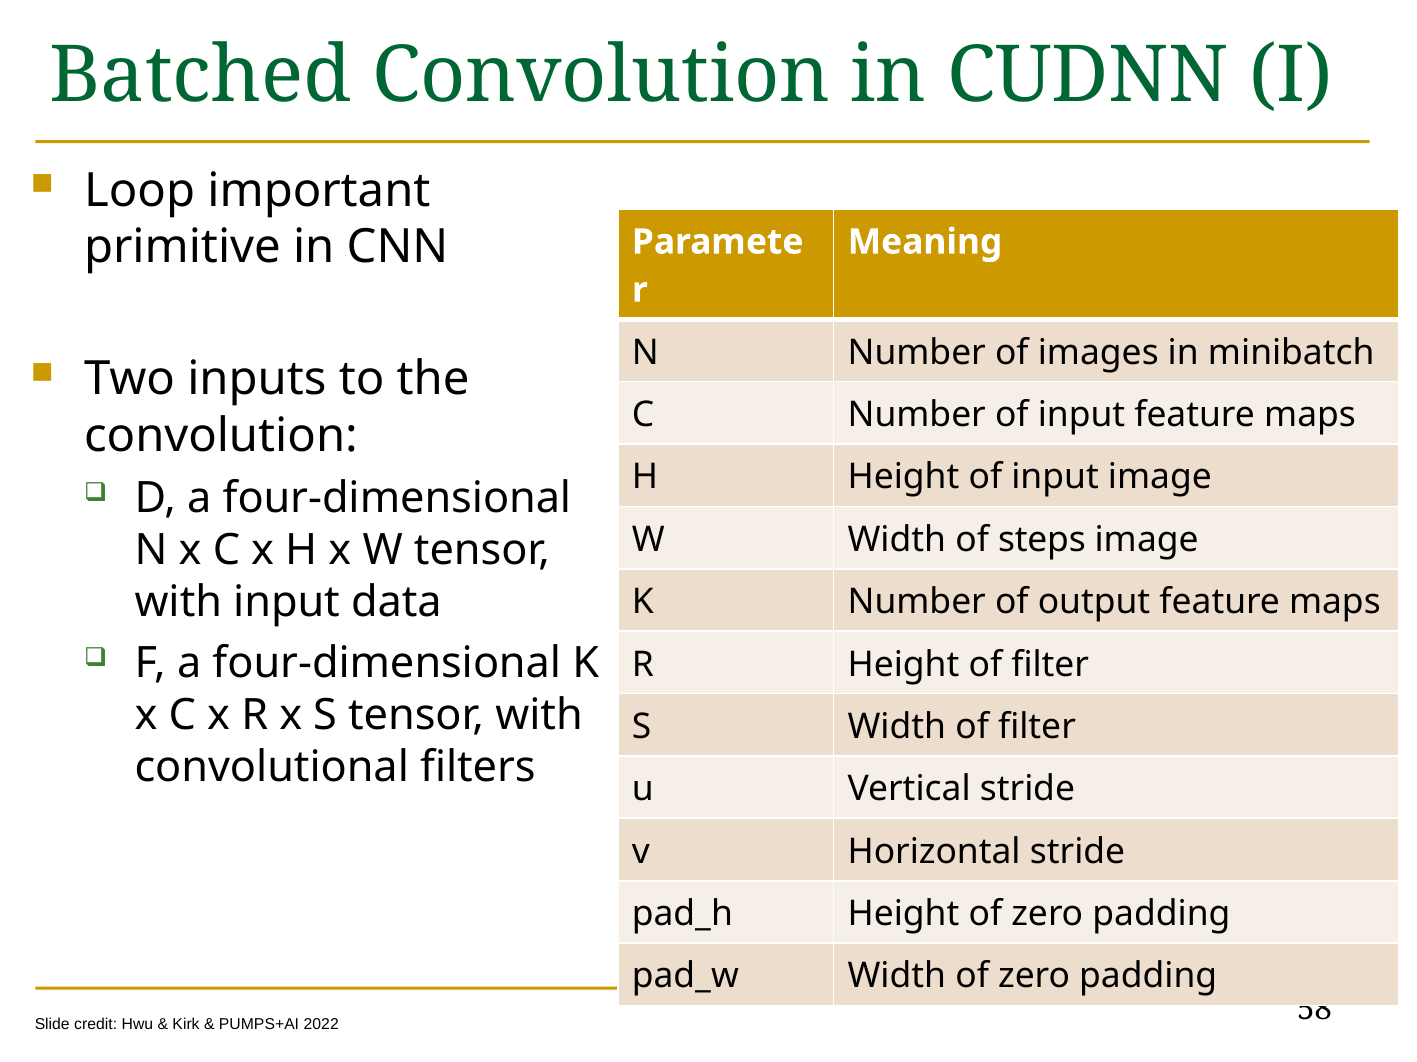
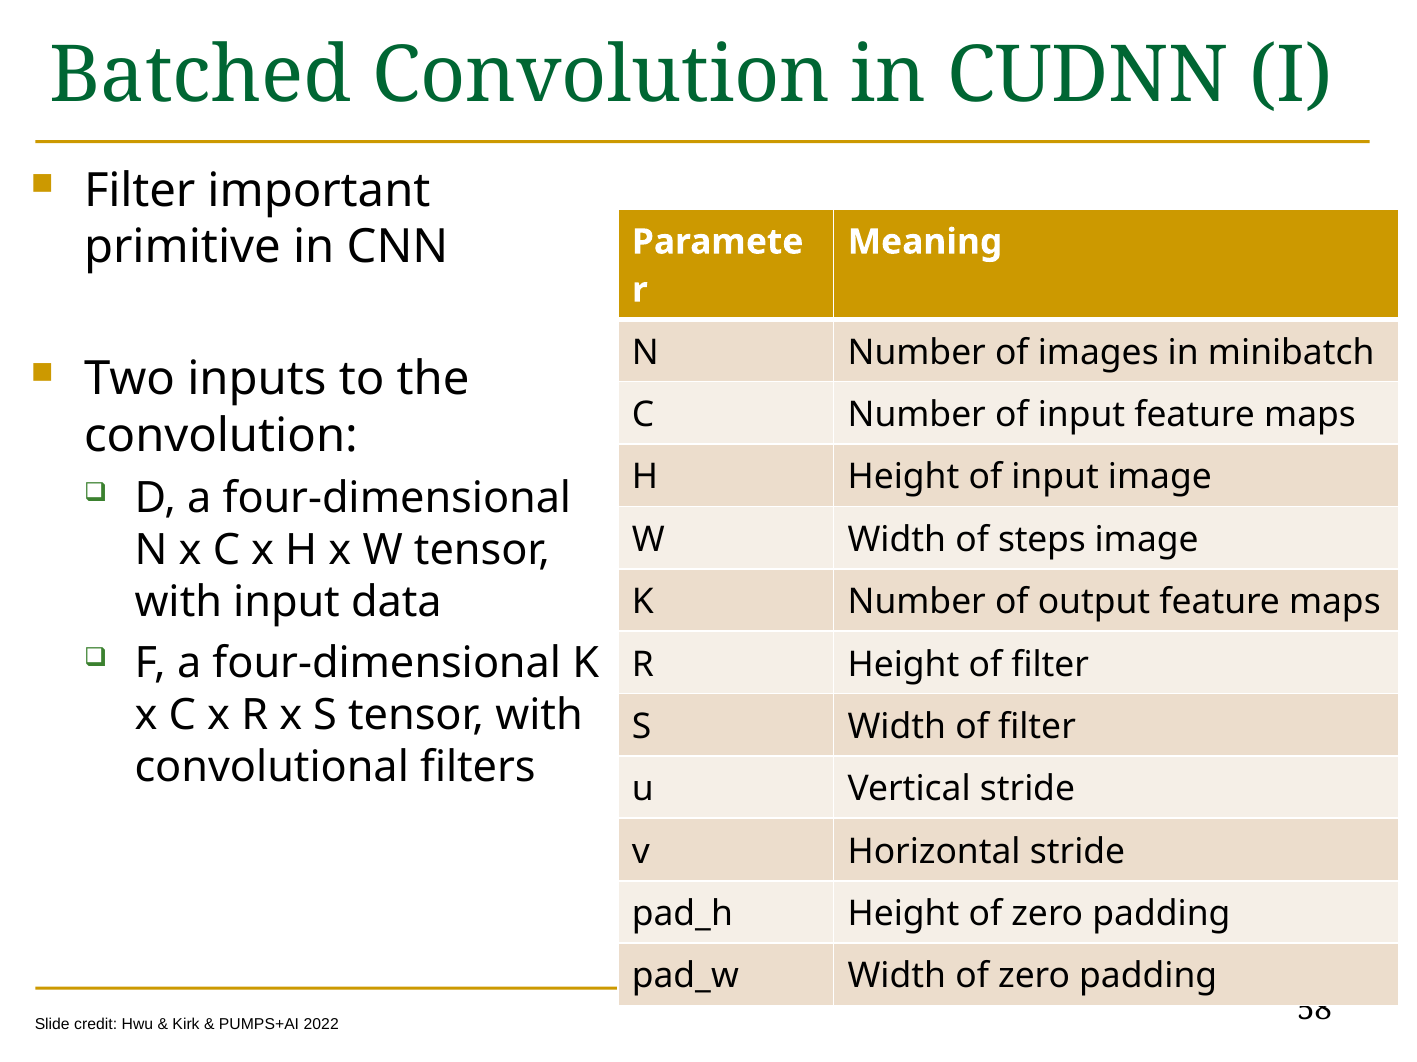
Loop at (140, 191): Loop -> Filter
